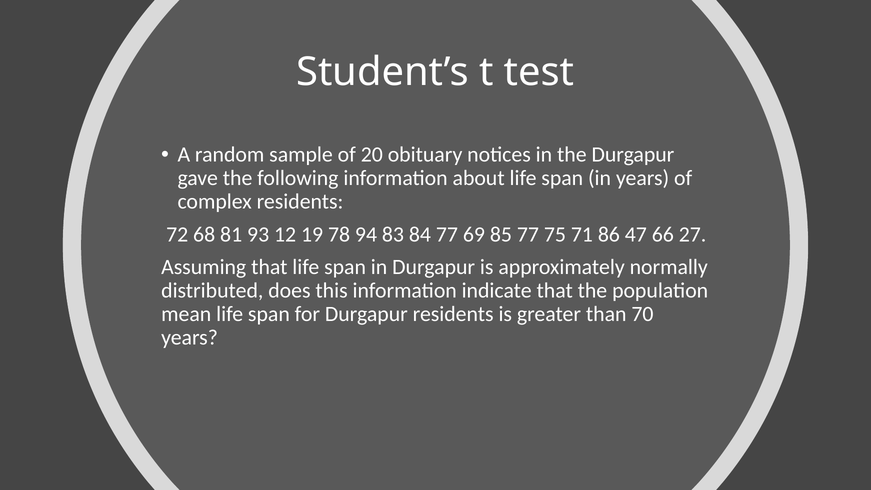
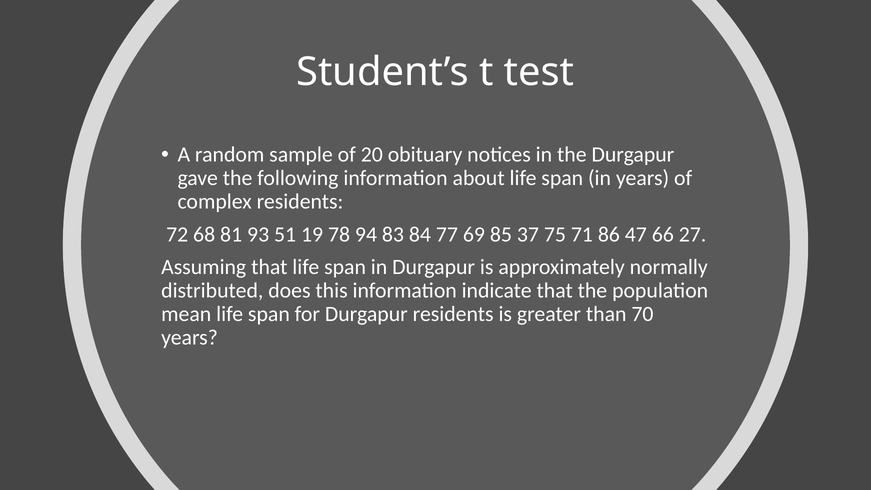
12: 12 -> 51
85 77: 77 -> 37
